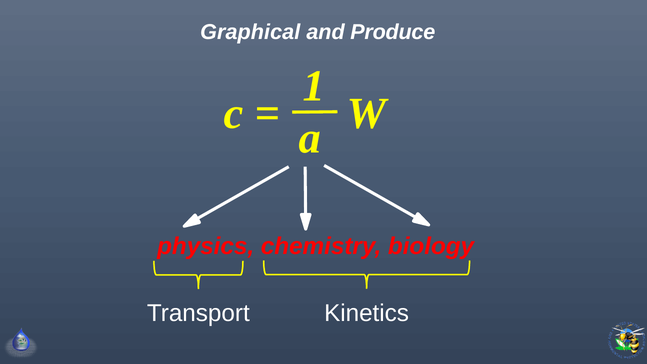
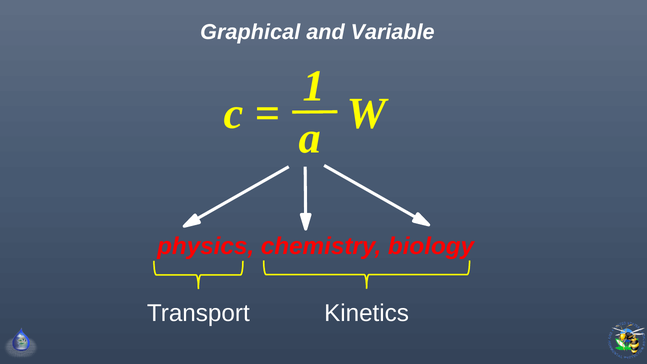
Produce: Produce -> Variable
